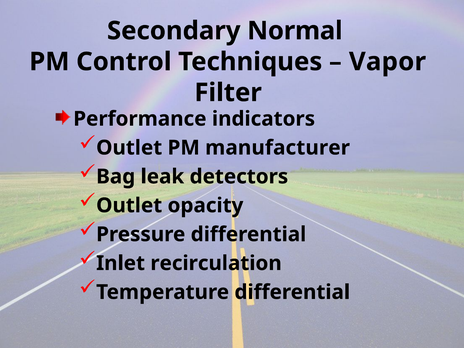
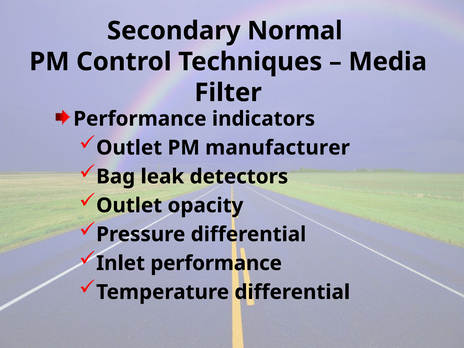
Vapor: Vapor -> Media
Inlet recirculation: recirculation -> performance
